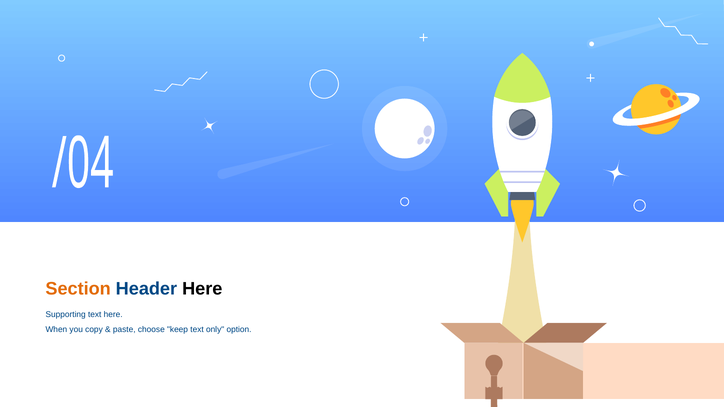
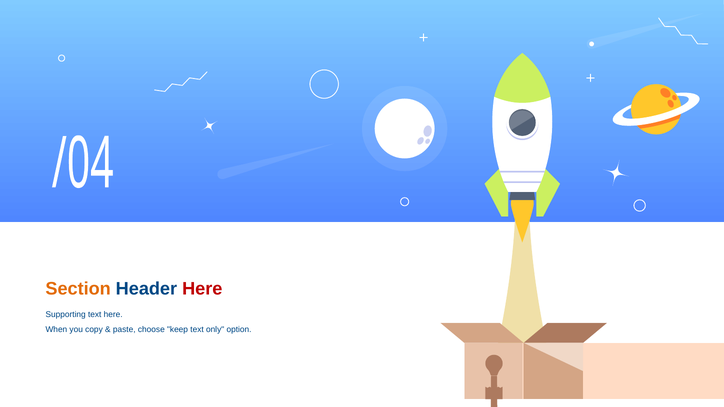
Here at (202, 289) colour: black -> red
